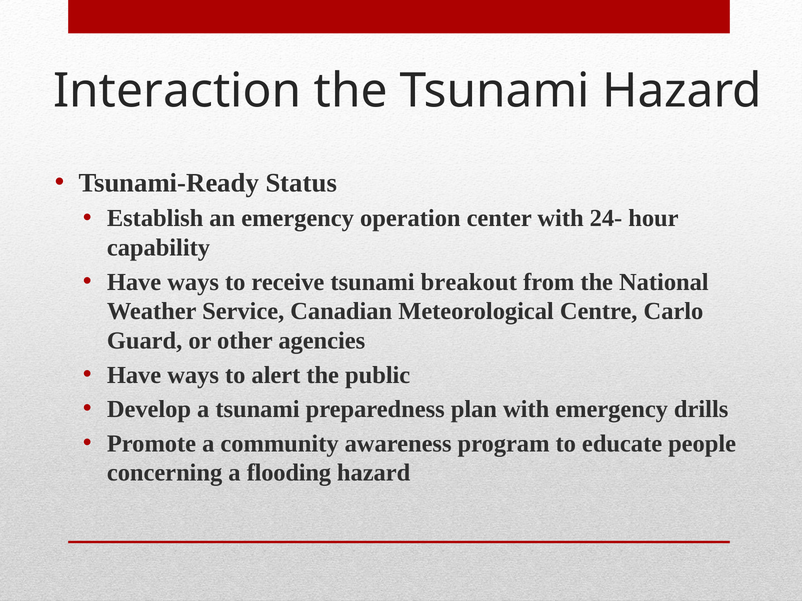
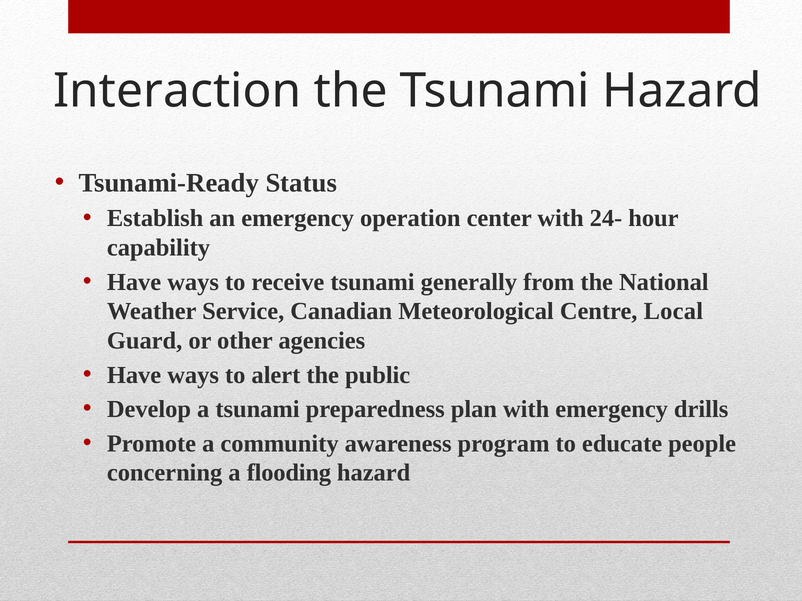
breakout: breakout -> generally
Carlo: Carlo -> Local
